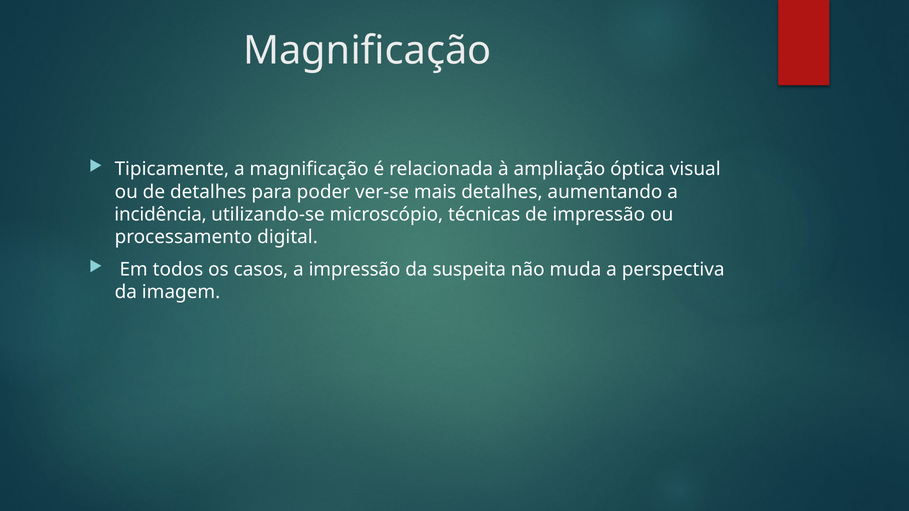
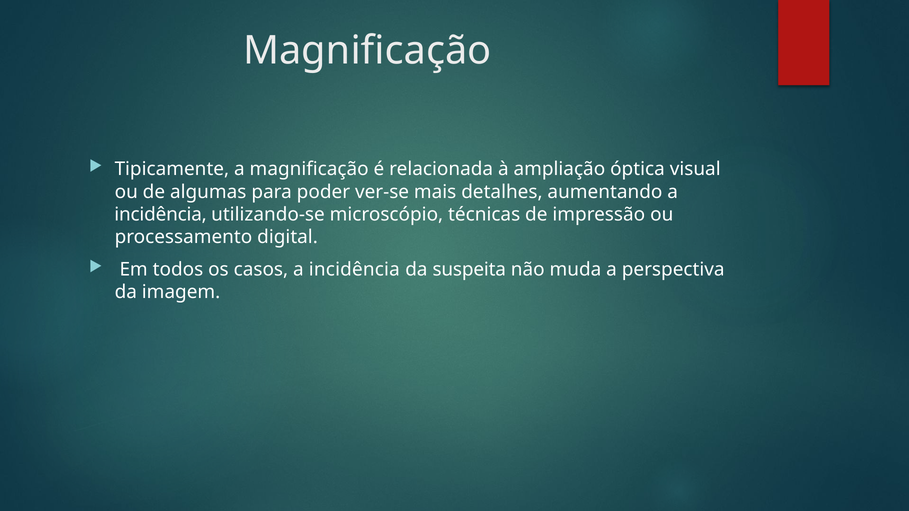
de detalhes: detalhes -> algumas
casos a impressão: impressão -> incidência
